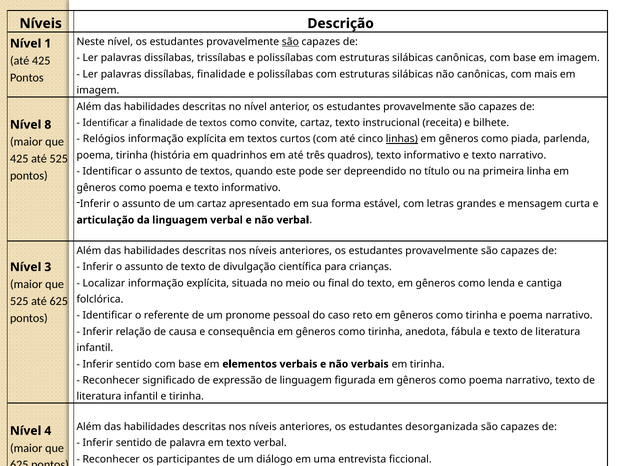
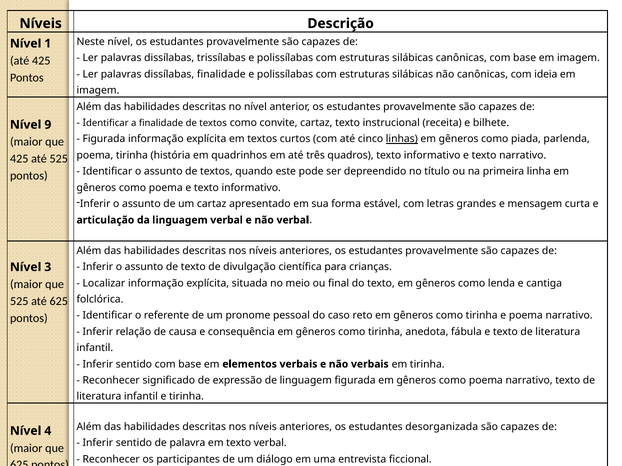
são at (290, 42) underline: present -> none
mais: mais -> ideia
8: 8 -> 9
Relógios at (104, 139): Relógios -> Figurada
